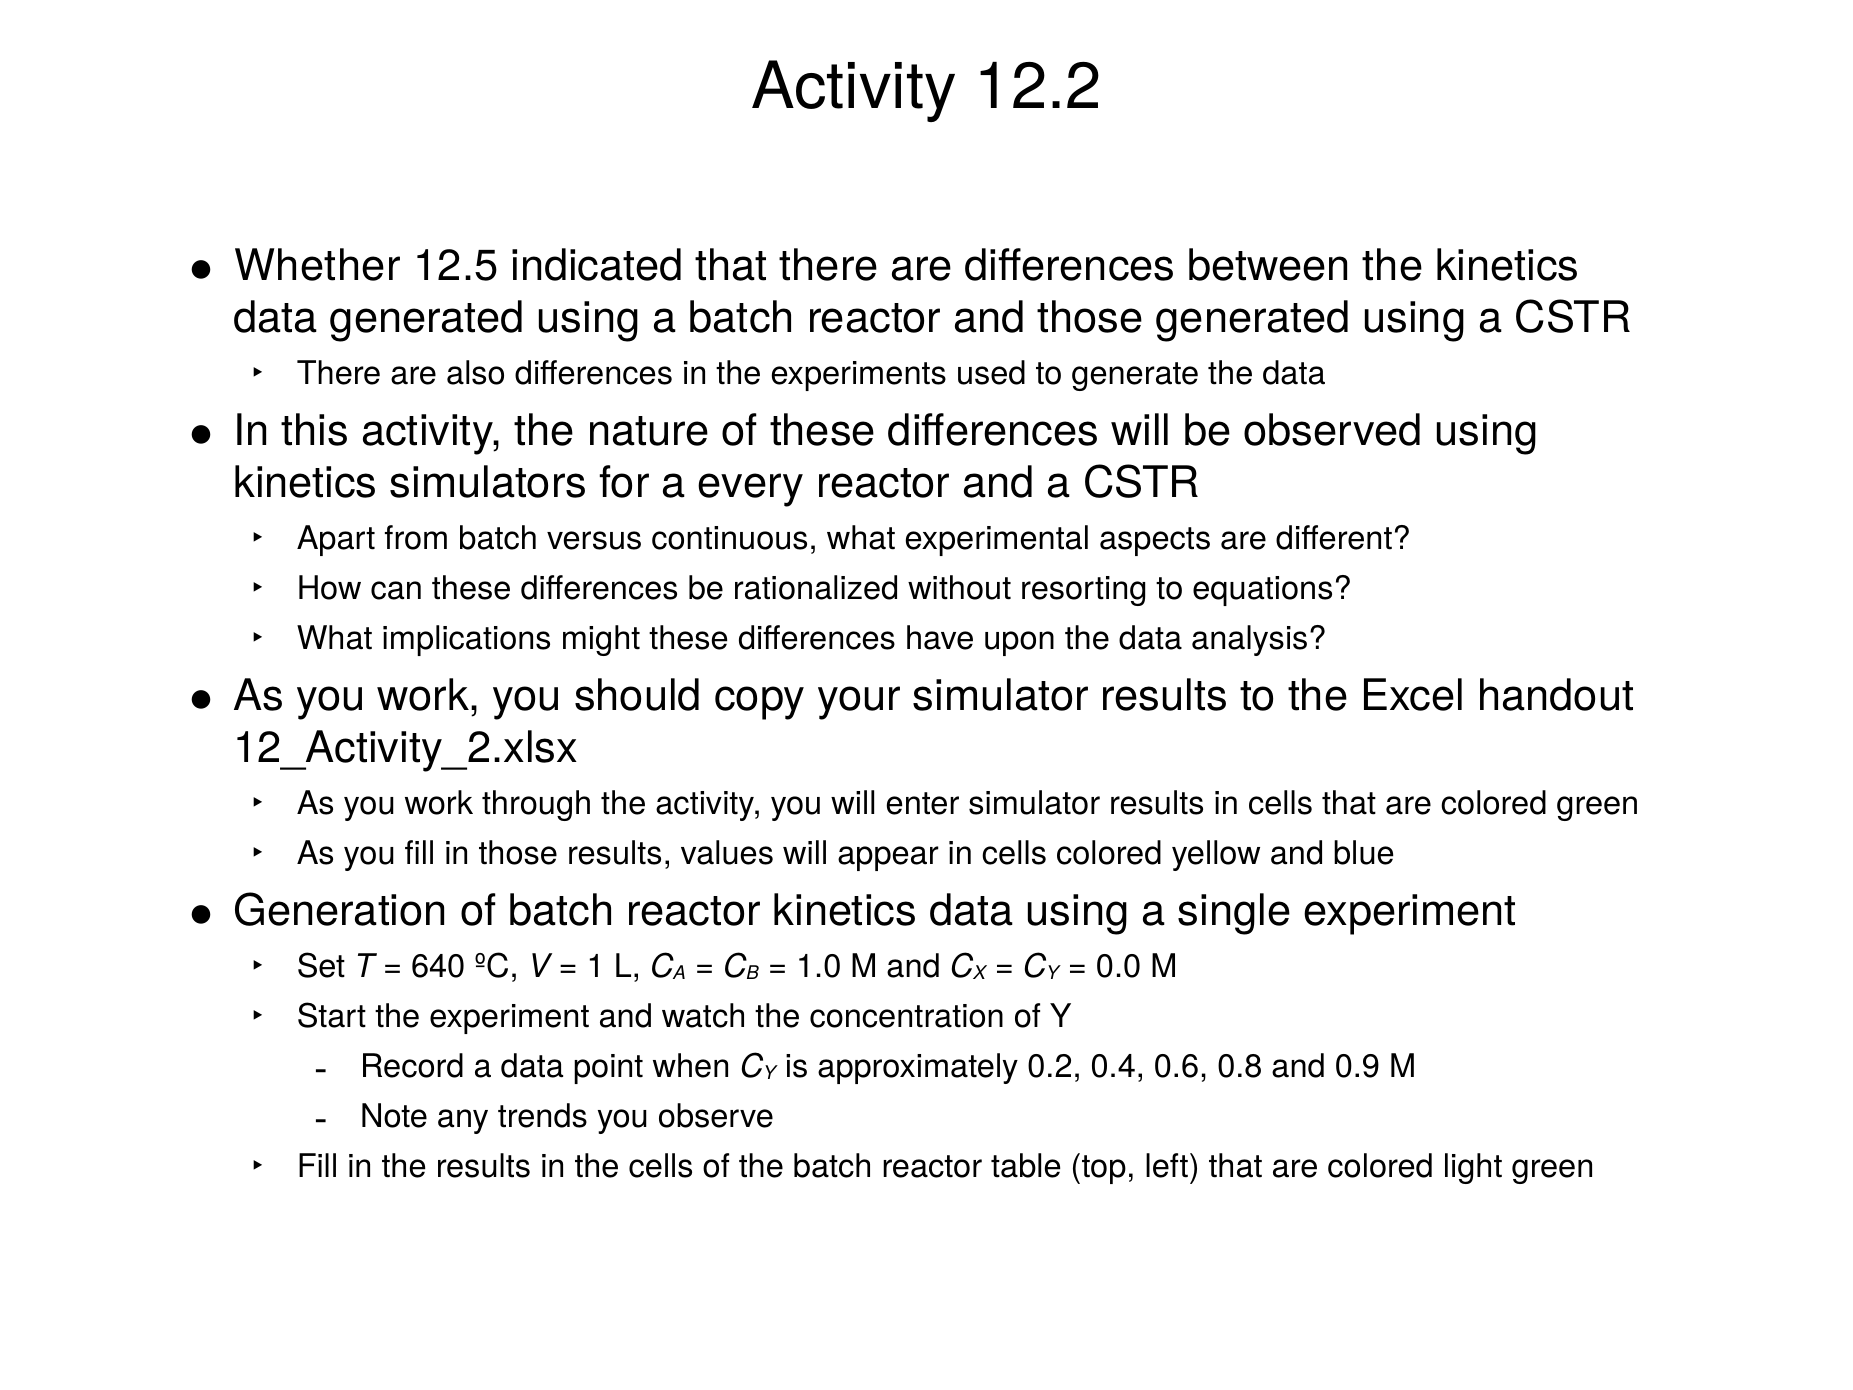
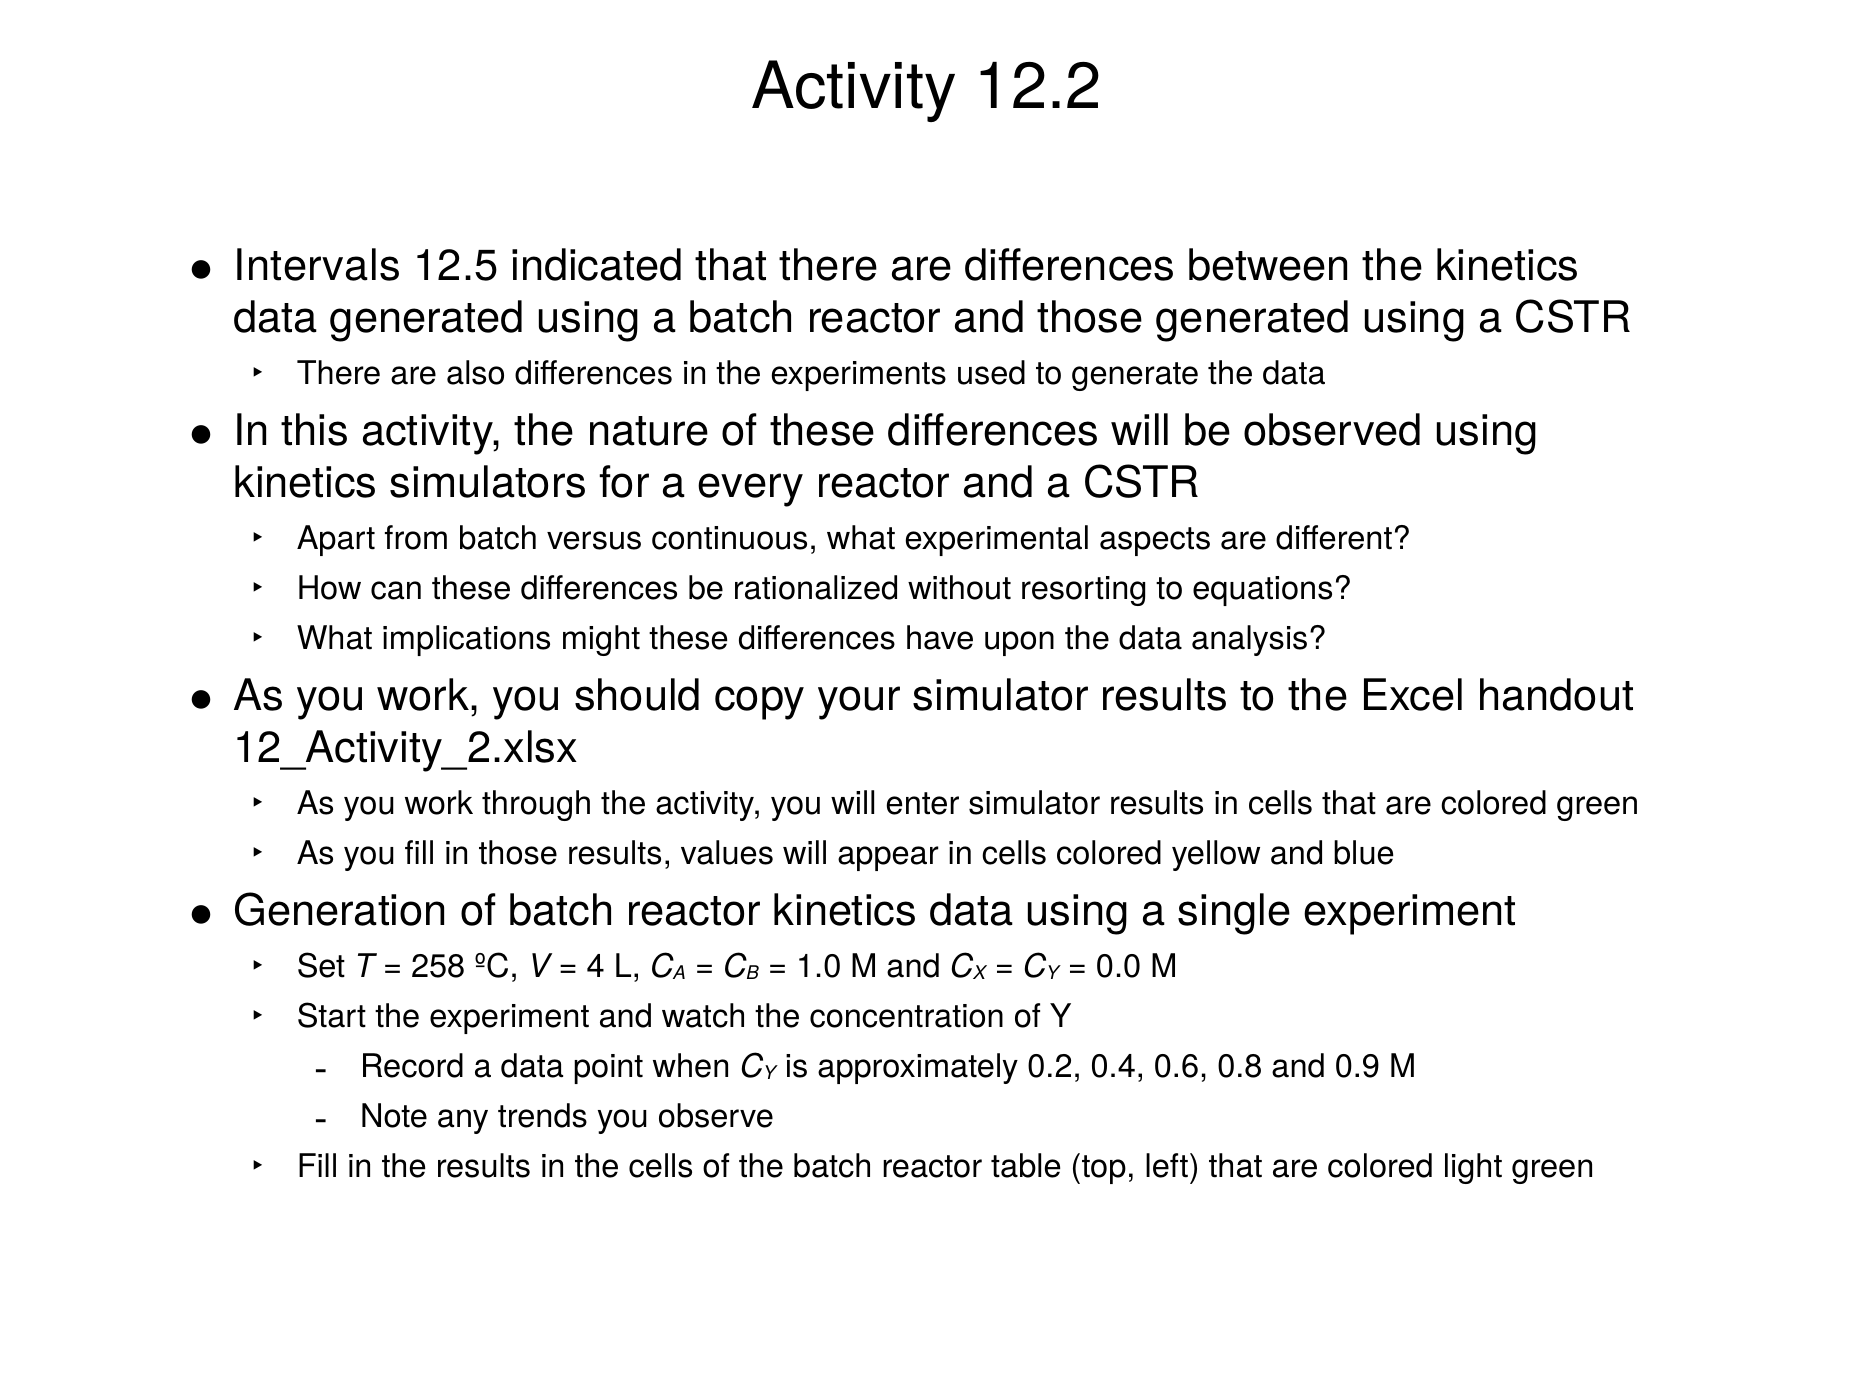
Whether: Whether -> Intervals
640: 640 -> 258
1: 1 -> 4
